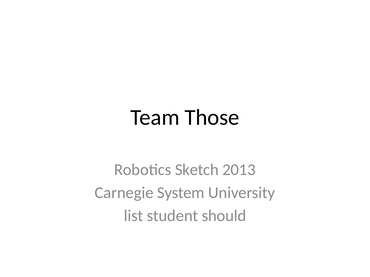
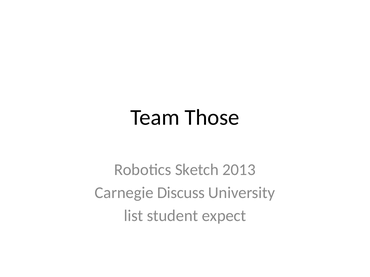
System: System -> Discuss
should: should -> expect
